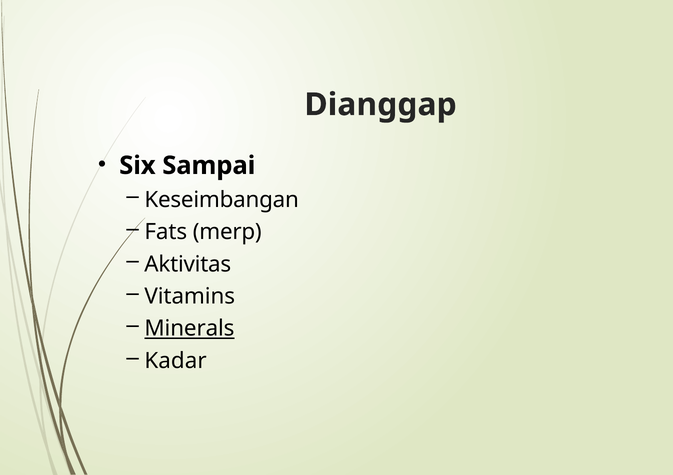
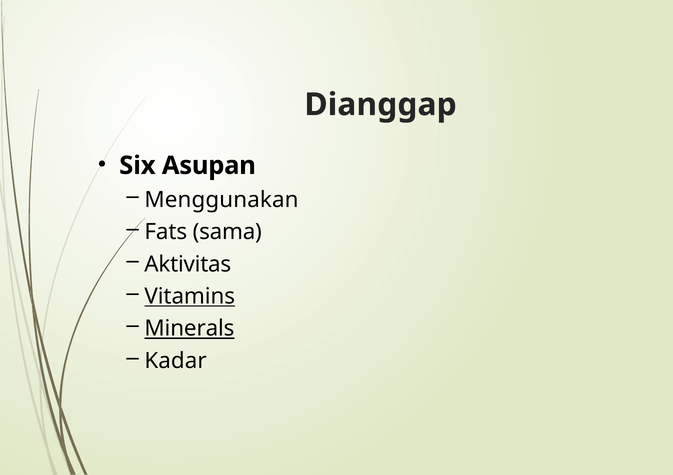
Sampai: Sampai -> Asupan
Keseimbangan: Keseimbangan -> Menggunakan
merp: merp -> sama
Vitamins underline: none -> present
